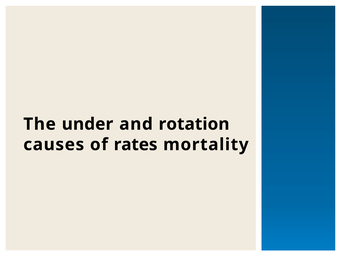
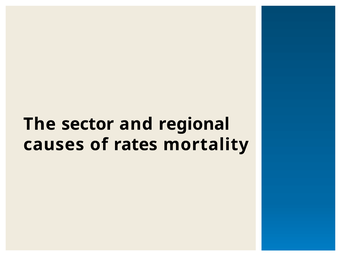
under: under -> sector
rotation: rotation -> regional
